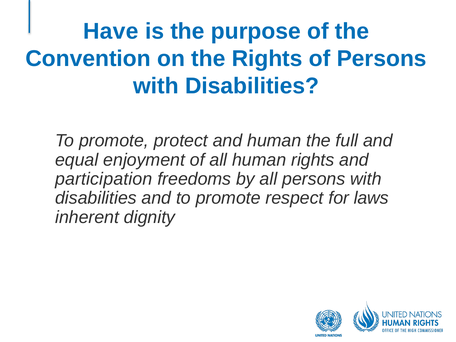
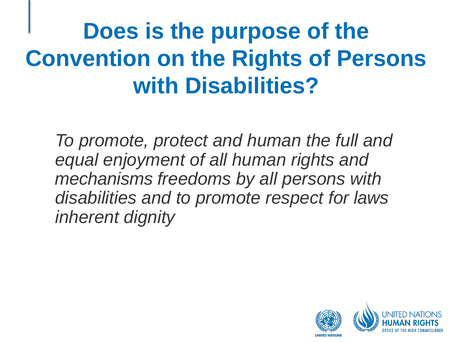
Have: Have -> Does
participation: participation -> mechanisms
